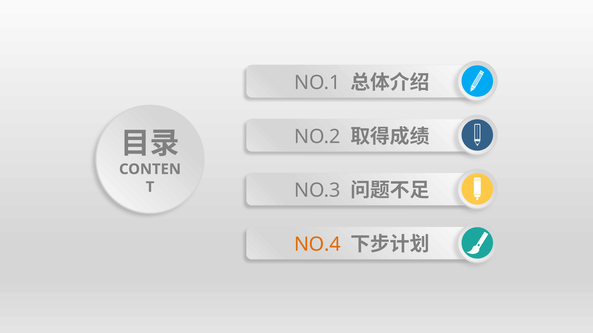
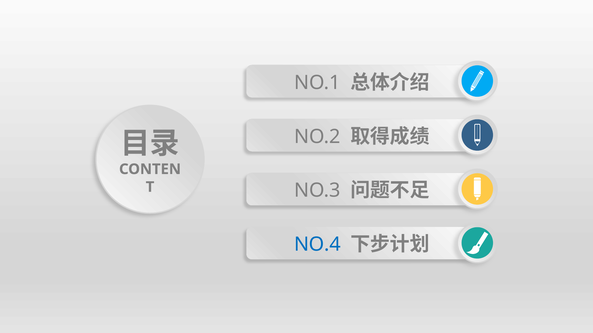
NO.4 colour: orange -> blue
